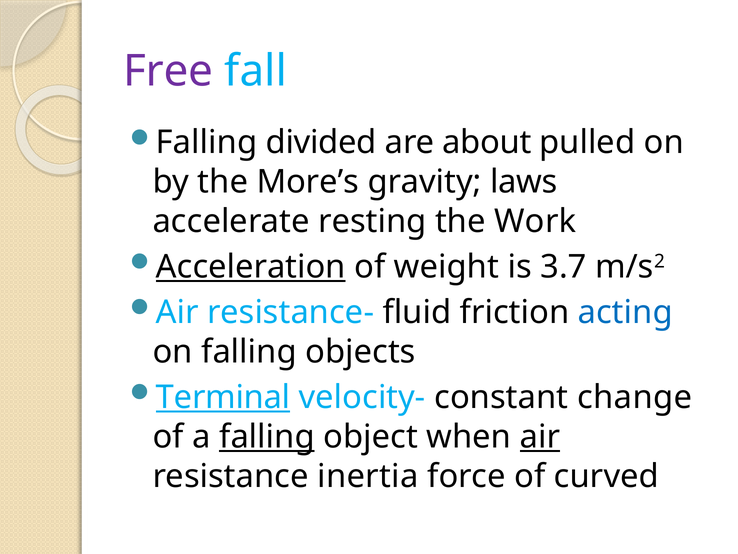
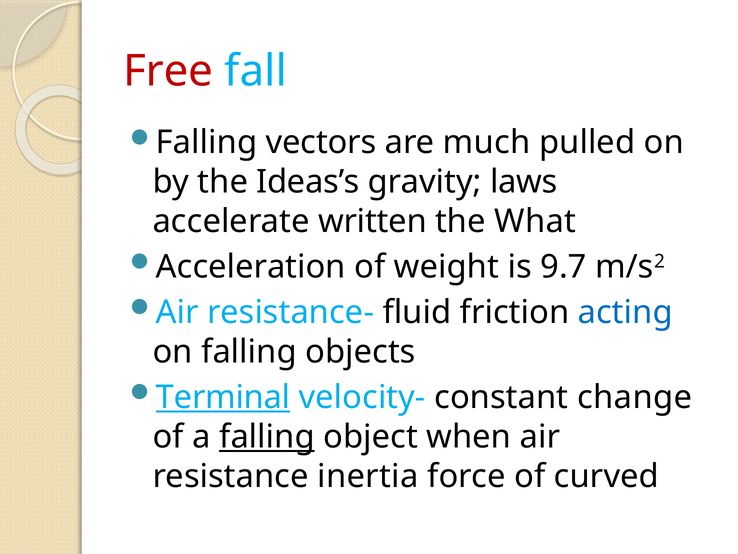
Free colour: purple -> red
divided: divided -> vectors
about: about -> much
More’s: More’s -> Ideas’s
resting: resting -> written
Work: Work -> What
Acceleration underline: present -> none
3.7: 3.7 -> 9.7
air at (540, 437) underline: present -> none
